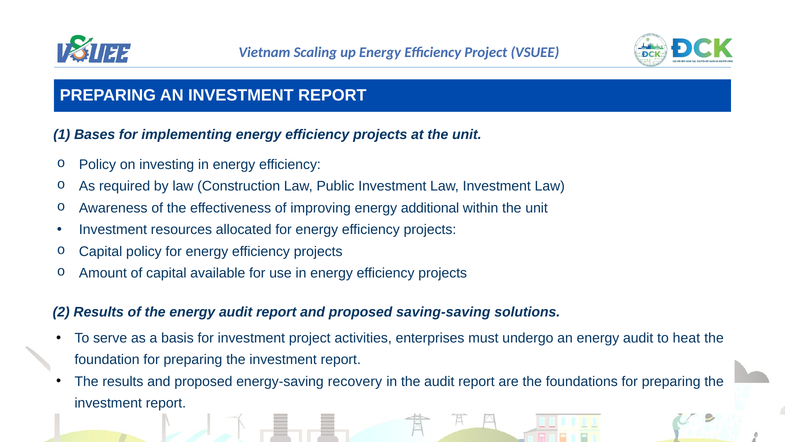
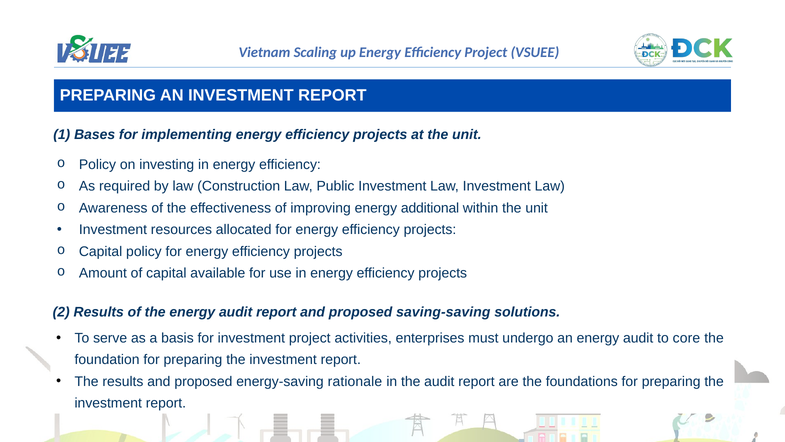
heat: heat -> core
recovery: recovery -> rationale
